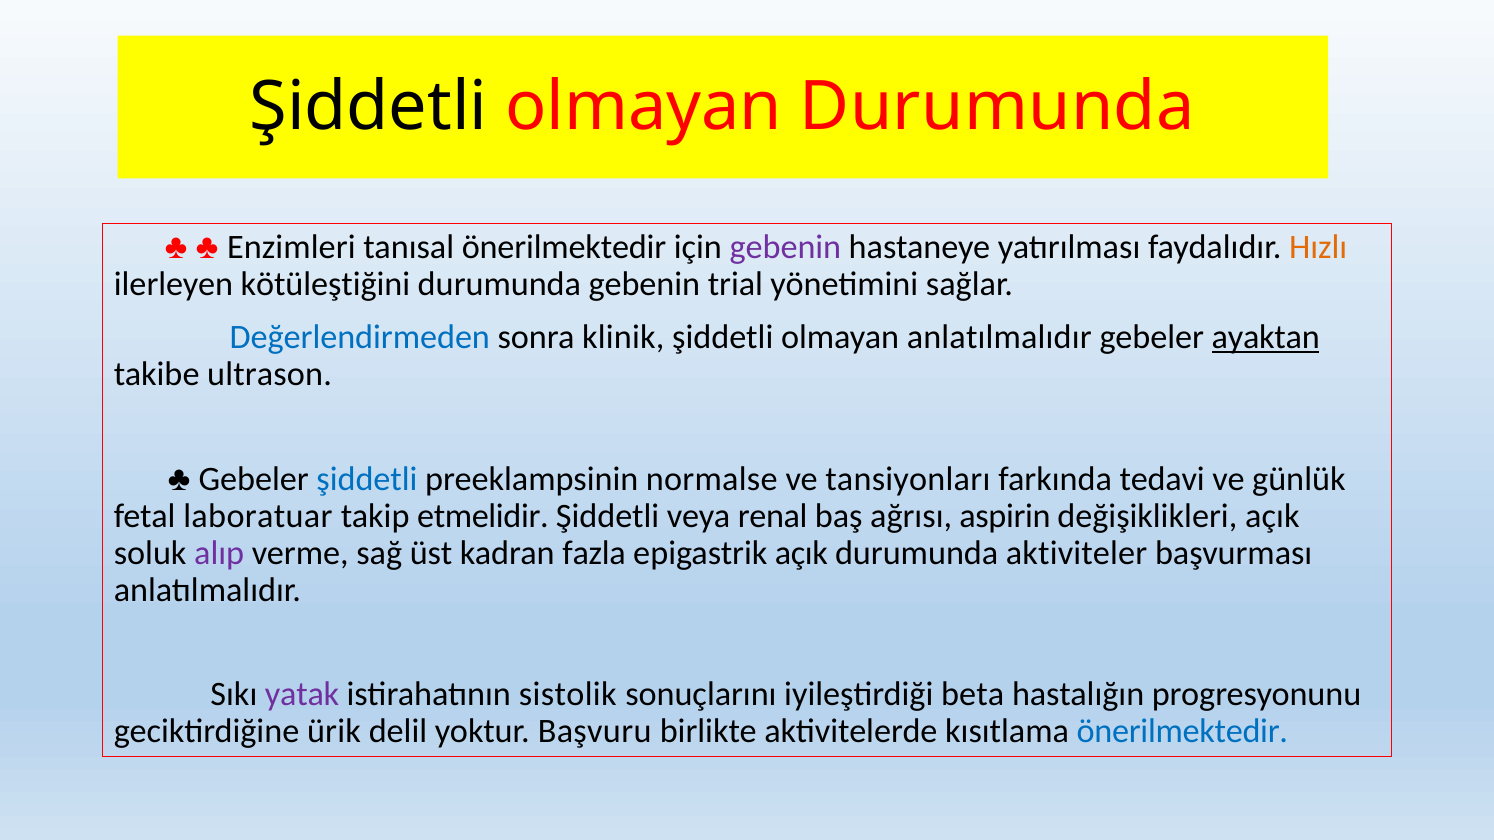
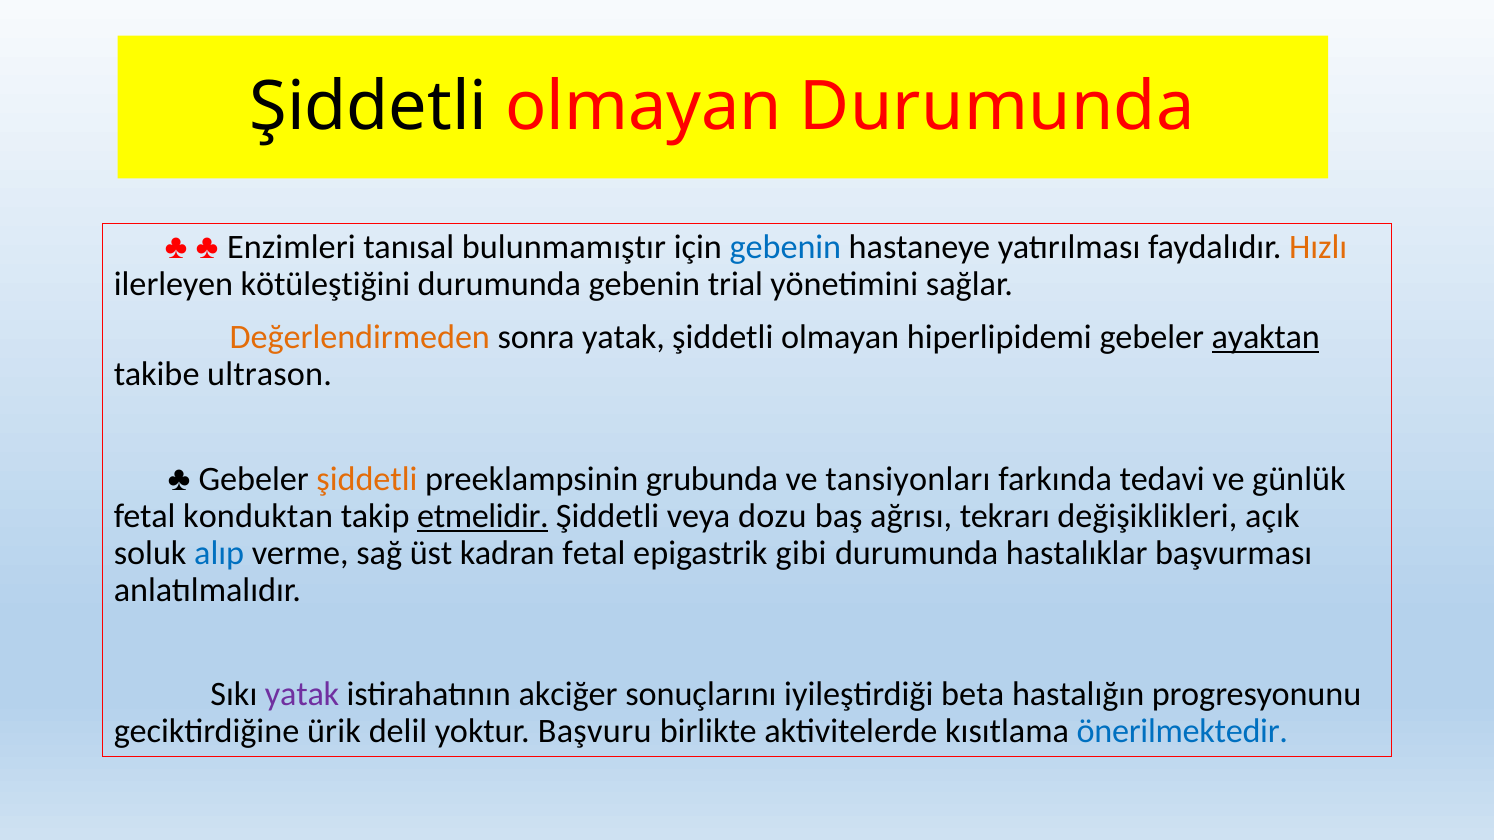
tanısal önerilmektedir: önerilmektedir -> bulunmamıştır
gebenin at (785, 248) colour: purple -> blue
Değerlendirmeden colour: blue -> orange
sonra klinik: klinik -> yatak
olmayan anlatılmalıdır: anlatılmalıdır -> hiperlipidemi
şiddetli at (367, 479) colour: blue -> orange
normalse: normalse -> grubunda
laboratuar: laboratuar -> konduktan
etmelidir underline: none -> present
renal: renal -> dozu
aspirin: aspirin -> tekrarı
alıp colour: purple -> blue
kadran fazla: fazla -> fetal
epigastrik açık: açık -> gibi
aktiviteler: aktiviteler -> hastalıklar
sistolik: sistolik -> akciğer
